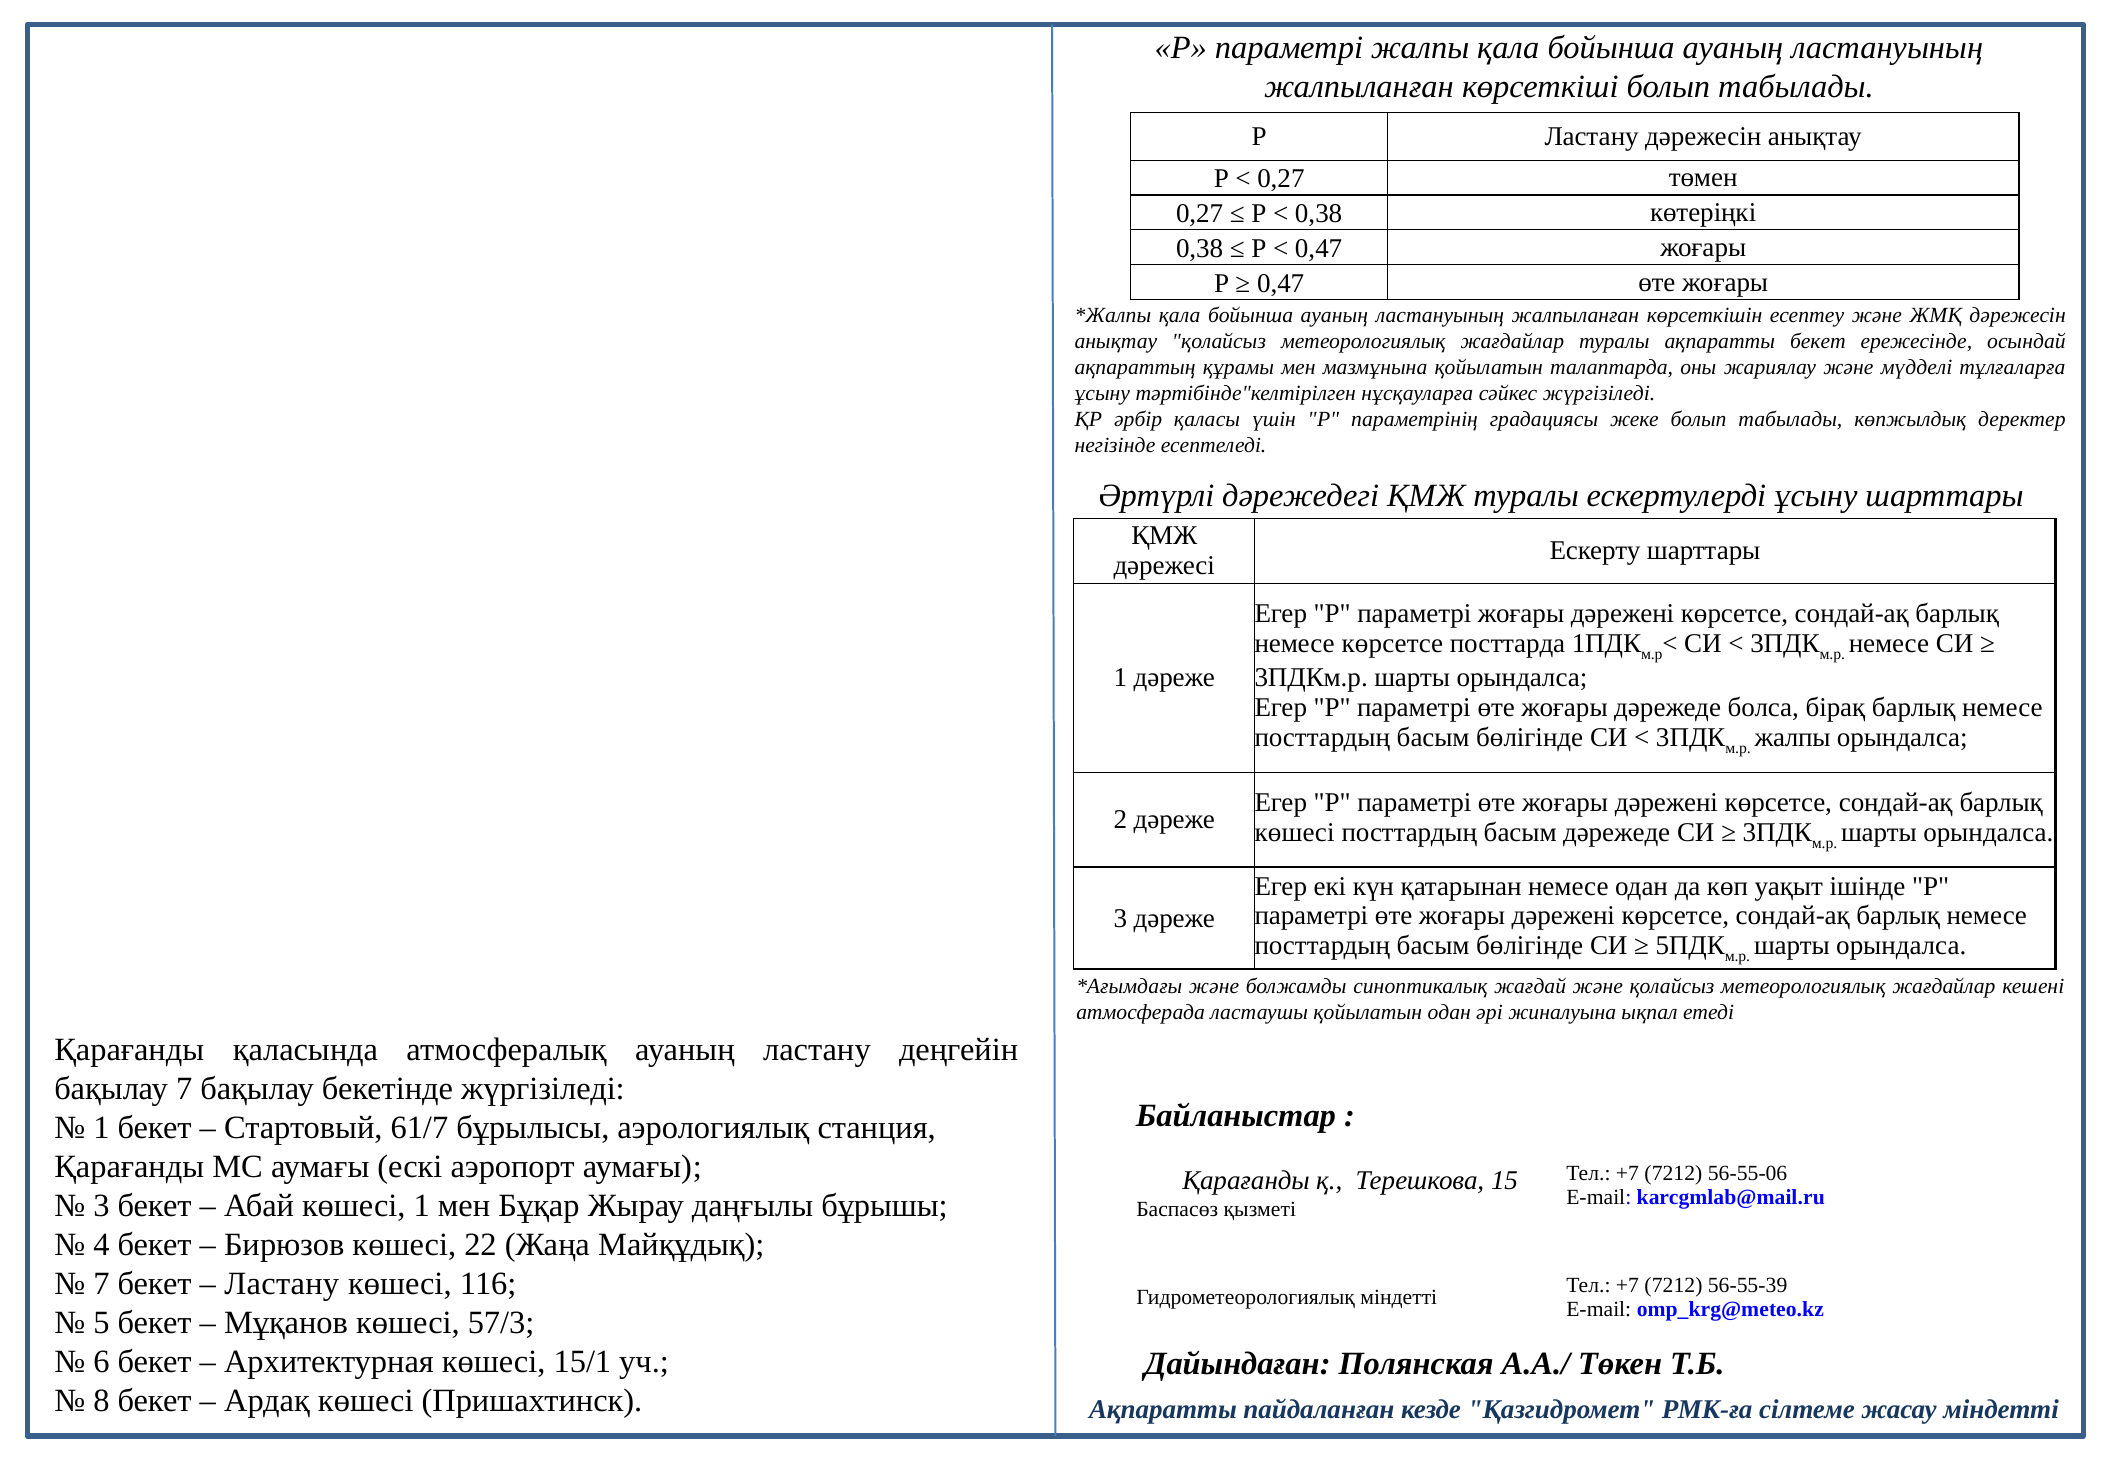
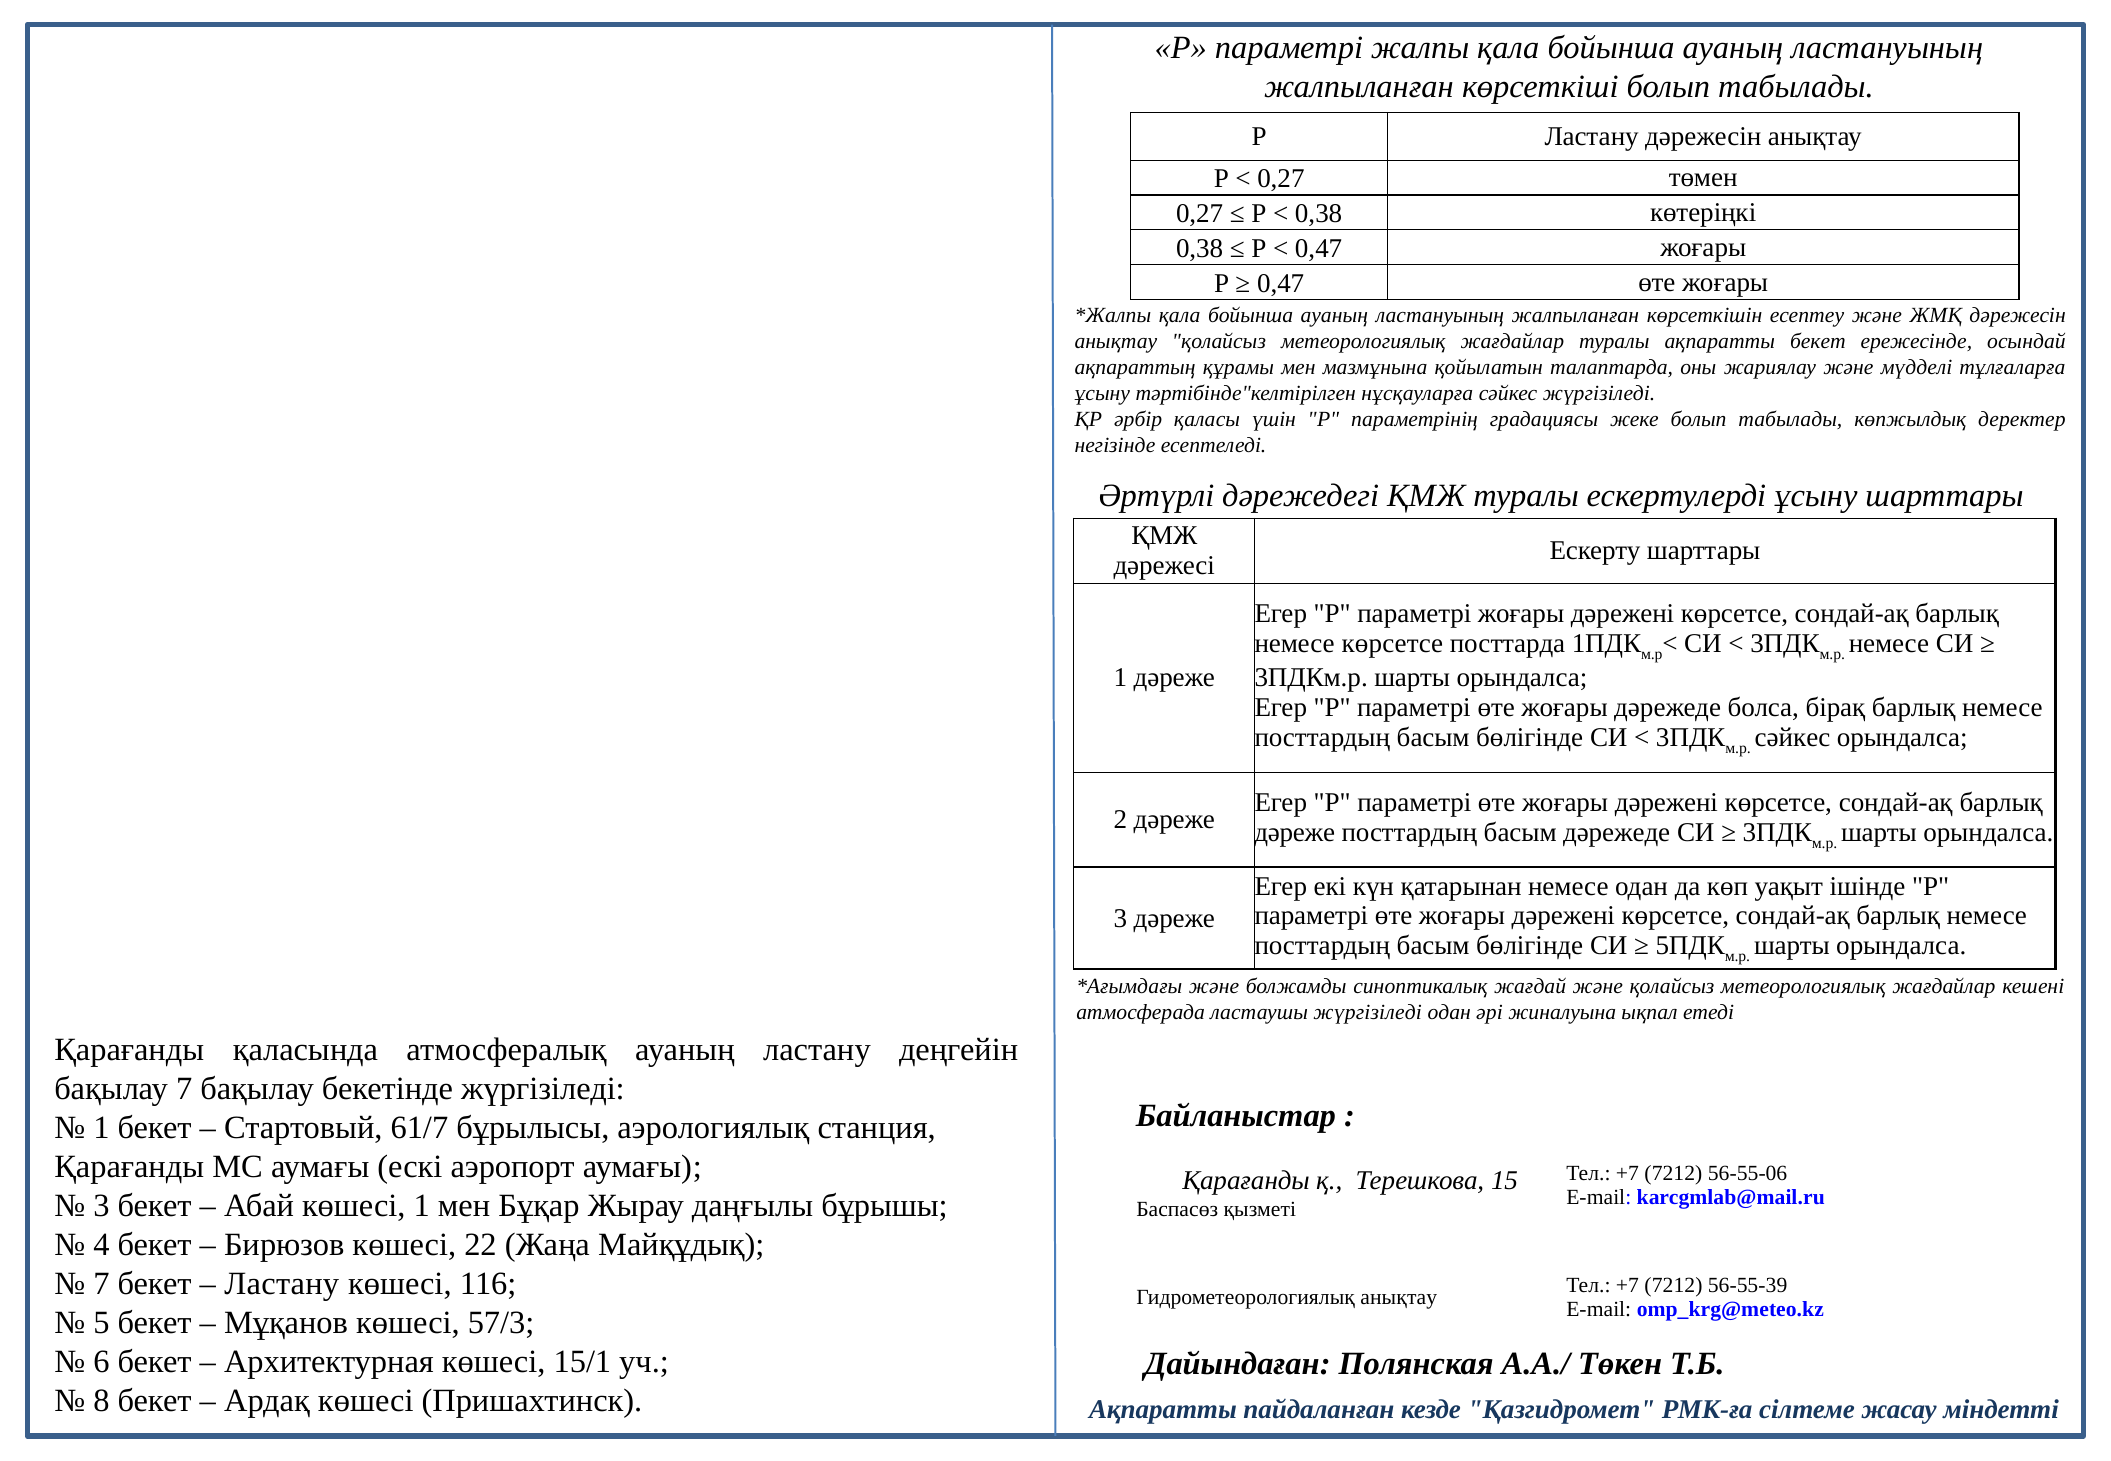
жалпы at (1793, 738): жалпы -> сәйкес
көшесі at (1295, 833): көшесі -> дәреже
ластаушы қойылатын: қойылатын -> жүргізіледі
Гидрометеорологиялық міндетті: міндетті -> анықтау
